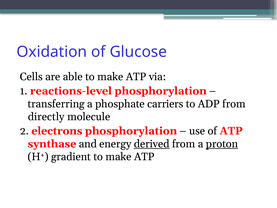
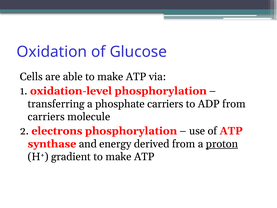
reactions-level: reactions-level -> oxidation-level
directly at (46, 117): directly -> carriers
derived underline: present -> none
